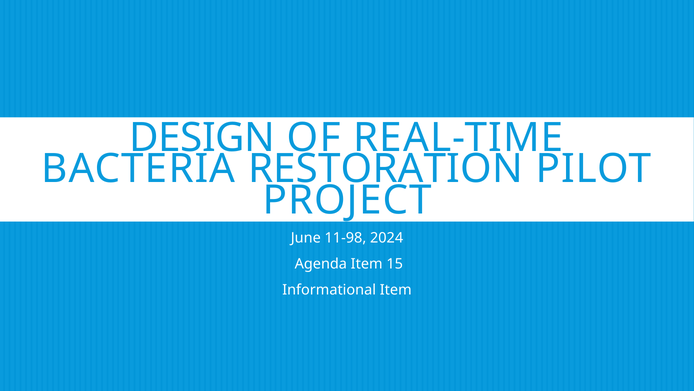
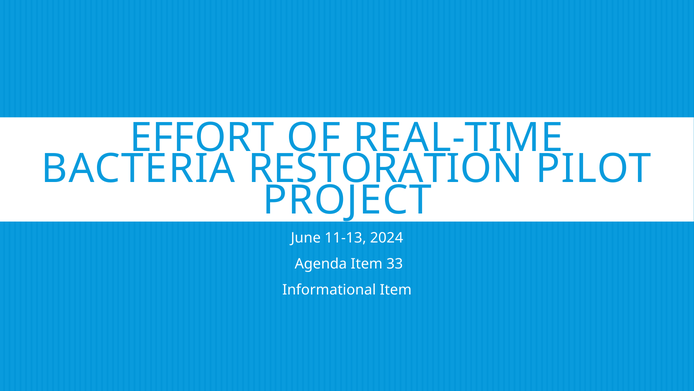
DESIGN: DESIGN -> EFFORT
11-98: 11-98 -> 11-13
15: 15 -> 33
